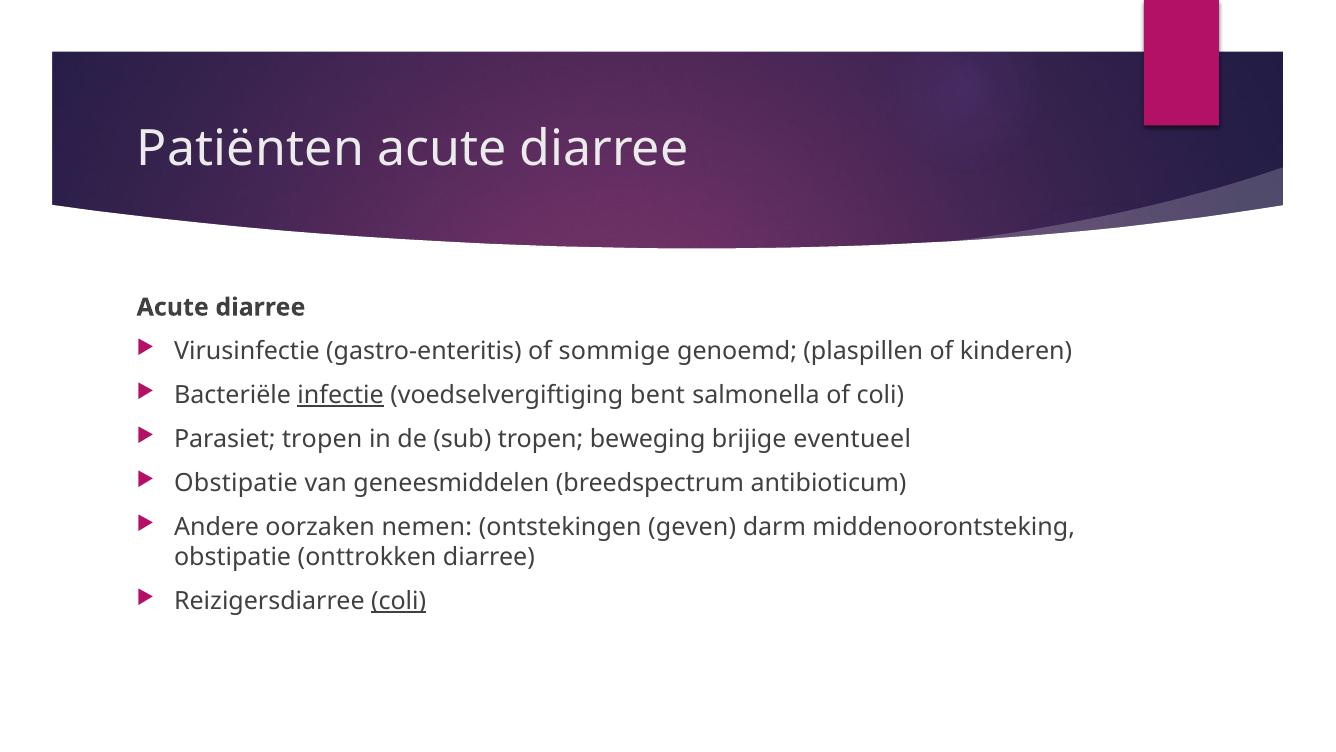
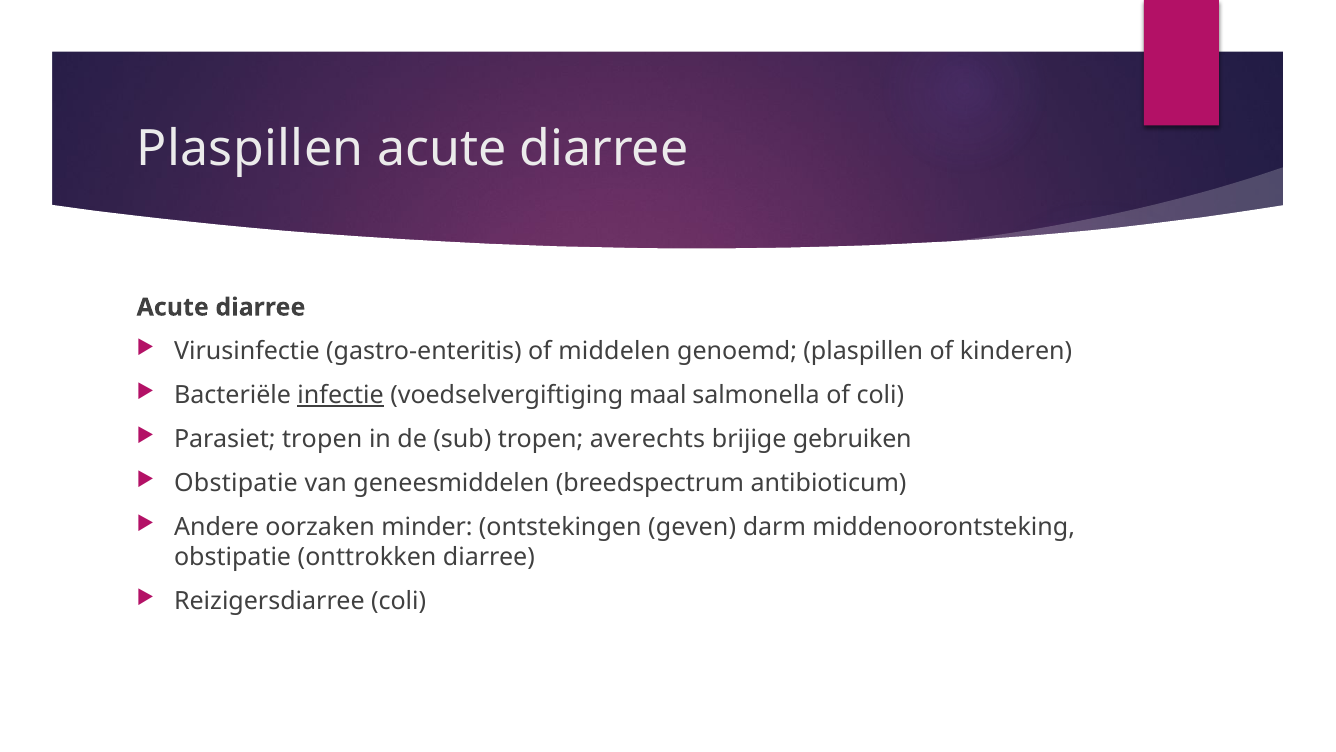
Patiënten at (250, 149): Patiënten -> Plaspillen
sommige: sommige -> middelen
bent: bent -> maal
beweging: beweging -> averechts
eventueel: eventueel -> gebruiken
nemen: nemen -> minder
coli at (399, 601) underline: present -> none
